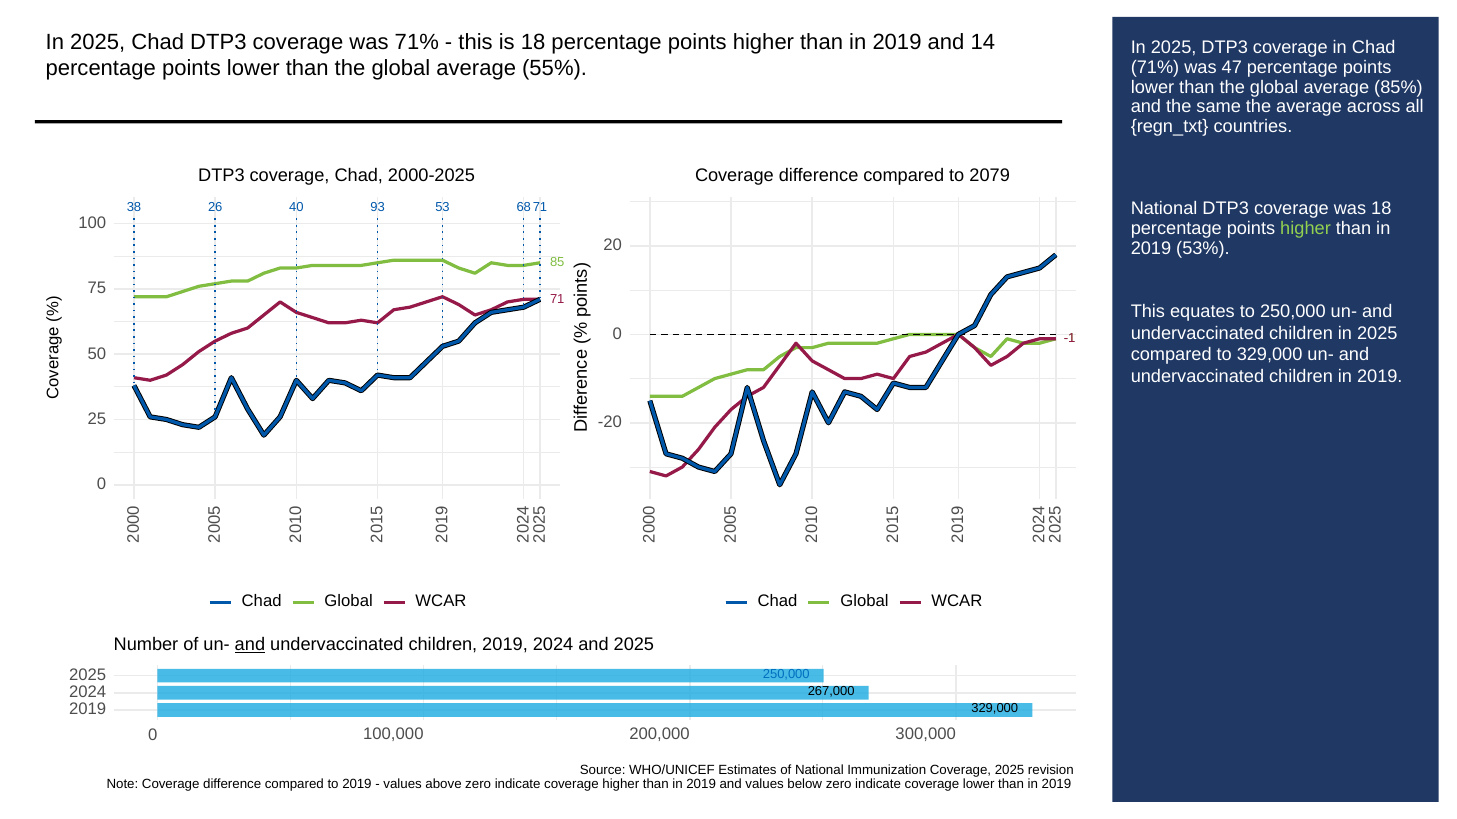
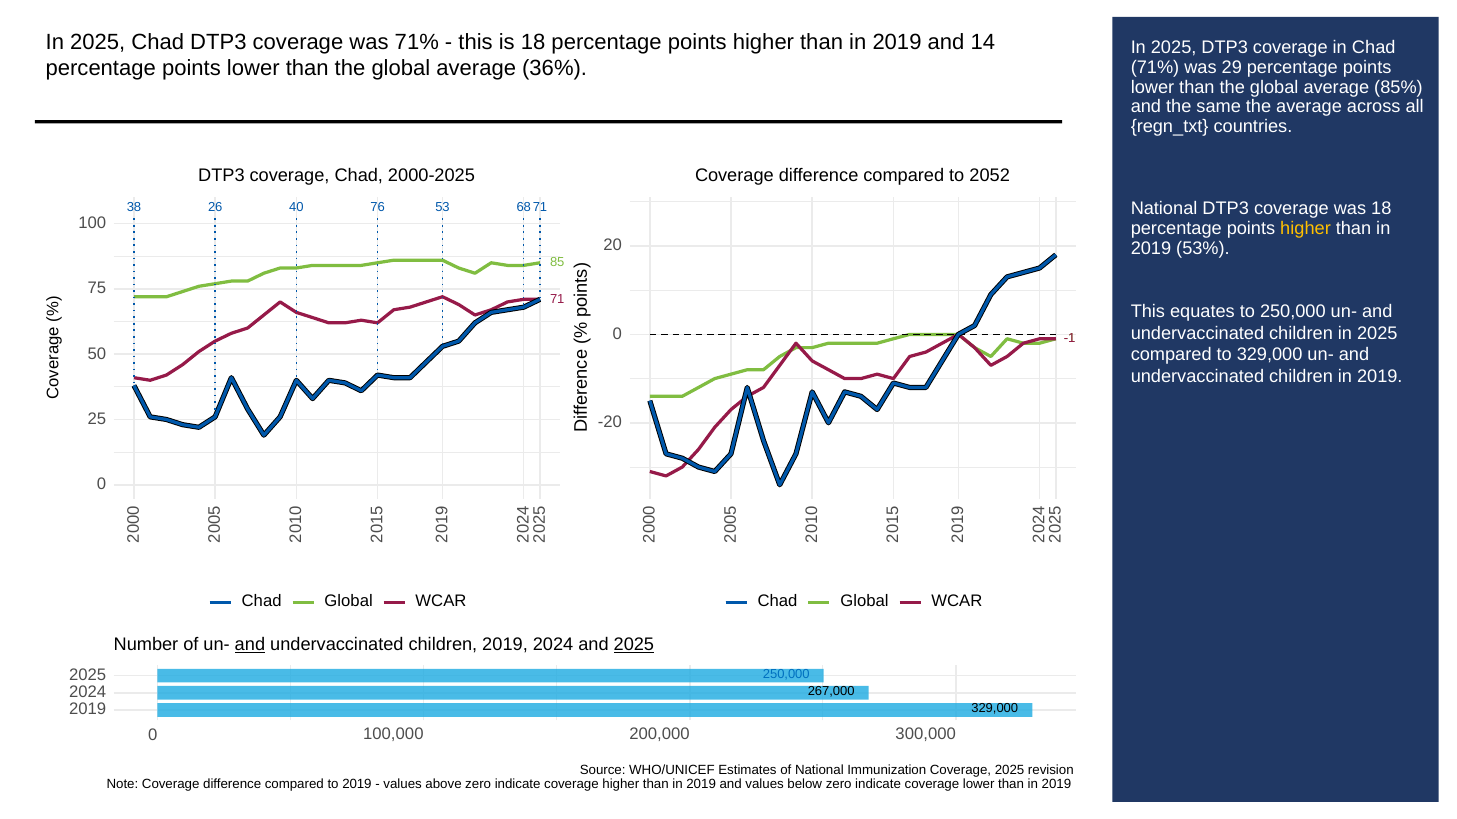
55%: 55% -> 36%
47: 47 -> 29
2079: 2079 -> 2052
93: 93 -> 76
higher at (1306, 229) colour: light green -> yellow
2025 at (634, 645) underline: none -> present
